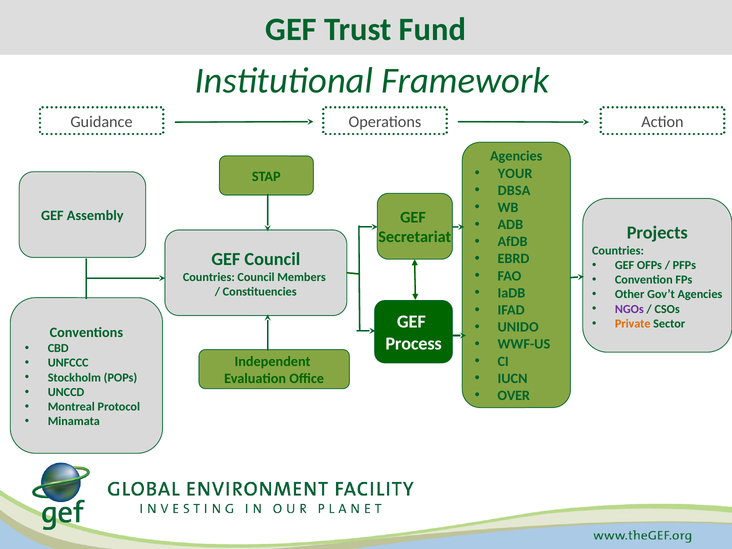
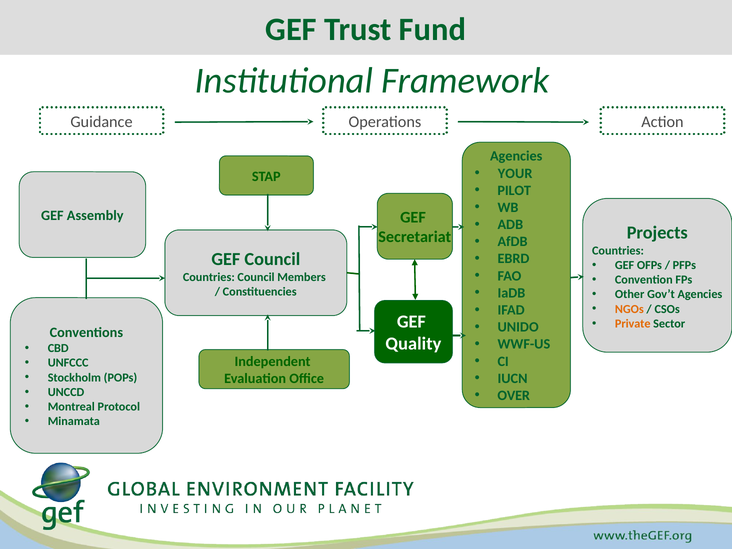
DBSA: DBSA -> PILOT
NGOs colour: purple -> orange
Process: Process -> Quality
